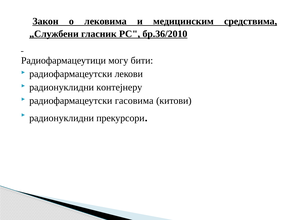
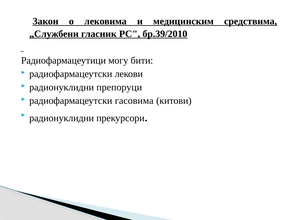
бр.36/2010: бр.36/2010 -> бр.39/2010
контејнеру: контејнеру -> препоруци
